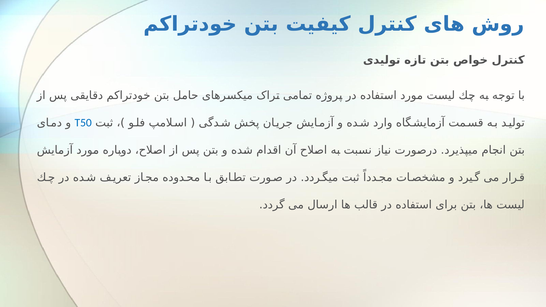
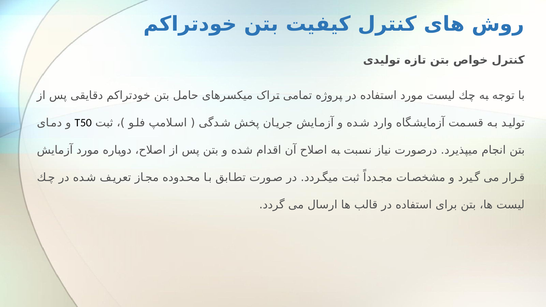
T50 colour: blue -> black
